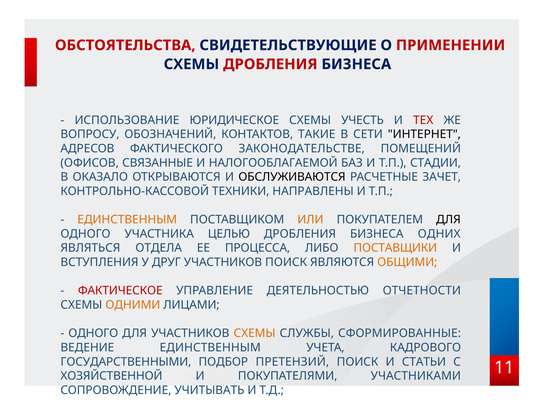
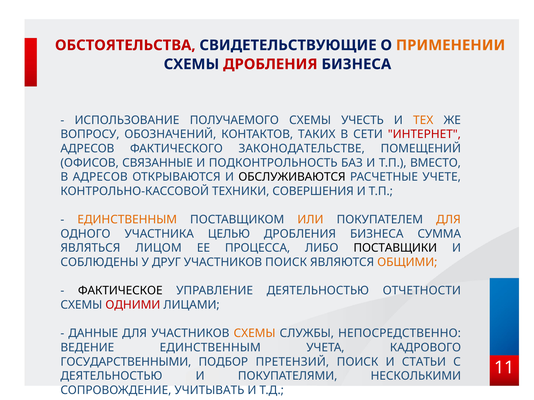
ПРИМЕНЕНИИ colour: red -> orange
ЮРИДИЧЕСКОЕ: ЮРИДИЧЕСКОЕ -> ПОЛУЧАЕМОГО
ТЕХ colour: red -> orange
ТАКИЕ: ТАКИЕ -> ТАКИХ
ИНТЕРНЕТ colour: black -> red
НАЛОГООБЛАГАЕМОЙ: НАЛОГООБЛАГАЕМОЙ -> ПОДКОНТРОЛЬНОСТЬ
СТАДИИ: СТАДИИ -> ВМЕСТО
В ОКАЗАЛО: ОКАЗАЛО -> АДРЕСОВ
ЗАЧЕТ: ЗАЧЕТ -> УЧЕТЕ
НАПРАВЛЕНЫ: НАПРАВЛЕНЫ -> СОВЕРШЕНИЯ
ДЛЯ at (448, 220) colour: black -> orange
ОДНИХ: ОДНИХ -> СУММА
ОТДЕЛА: ОТДЕЛА -> ЛИЦОМ
ПОСТАВЩИКИ colour: orange -> black
ВСТУПЛЕНИЯ: ВСТУПЛЕНИЯ -> СОБЛЮДЕНЫ
ФАКТИЧЕСКОЕ colour: red -> black
ОДНИМИ colour: orange -> red
ОДНОГО at (93, 334): ОДНОГО -> ДАННЫЕ
СФОРМИРОВАННЫЕ: СФОРМИРОВАННЫЕ -> НЕПОСРЕДСТВЕННО
ХОЗЯЙСТВЕННОЙ at (111, 376): ХОЗЯЙСТВЕННОЙ -> ДЕЯТЕЛЬНОСТЬЮ
УЧАСТНИКАМИ: УЧАСТНИКАМИ -> НЕСКОЛЬКИМИ
